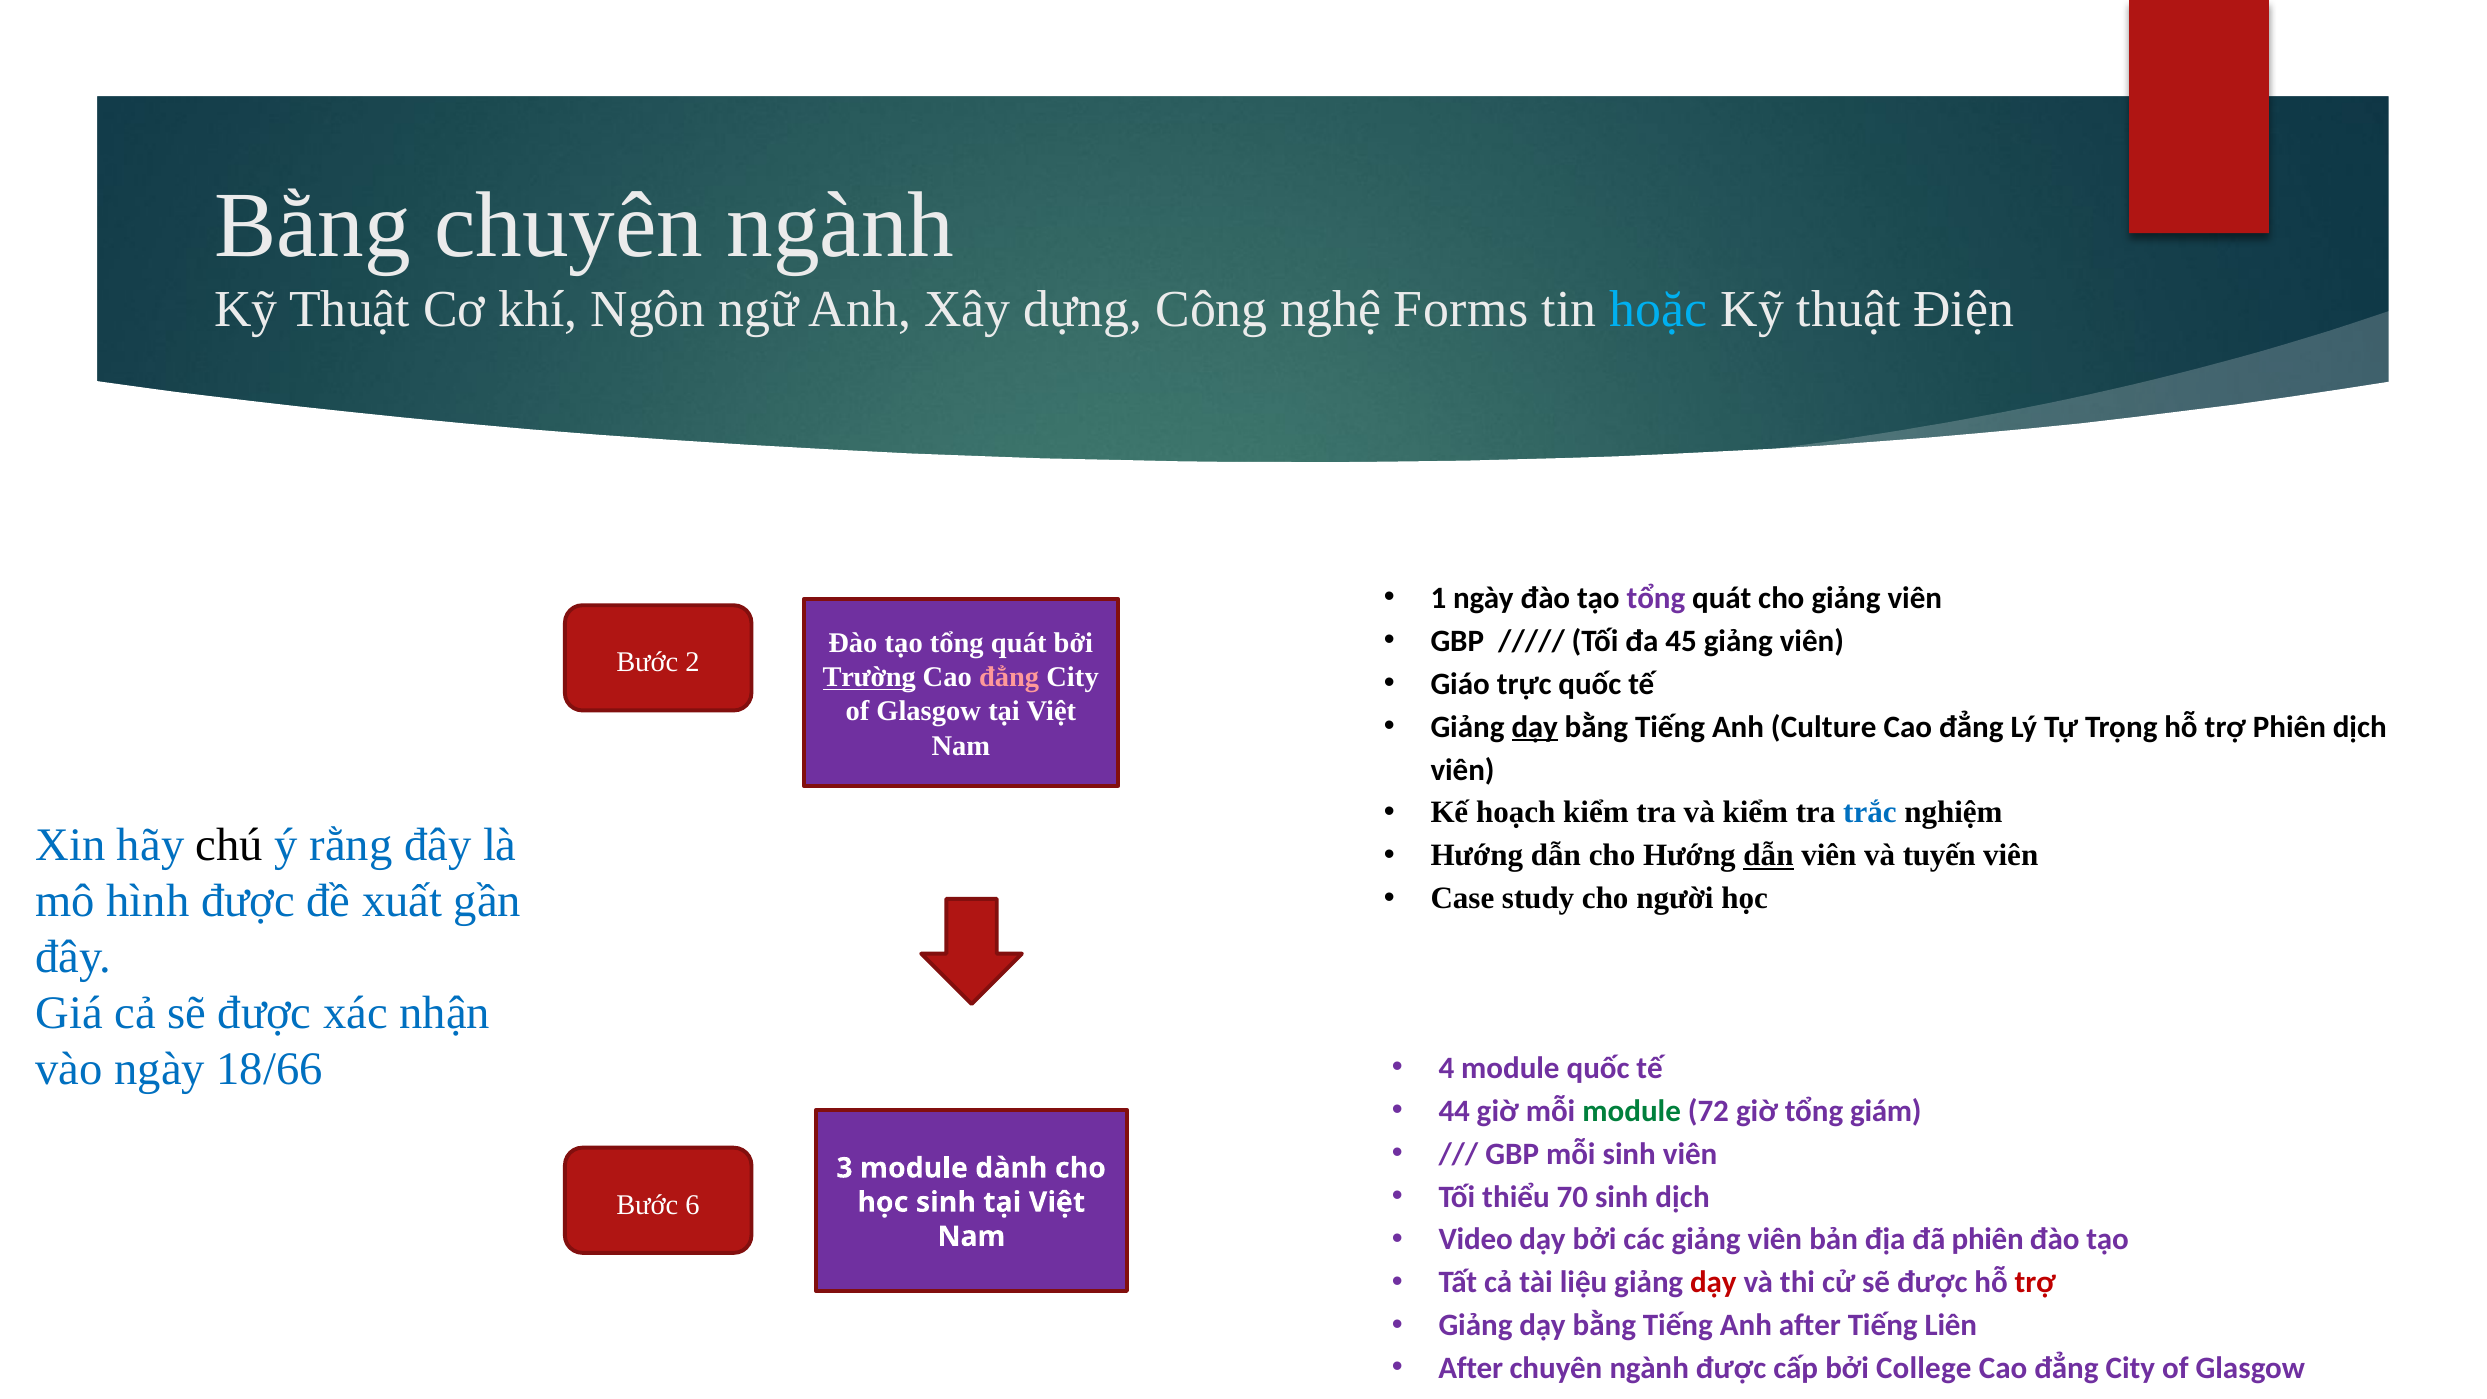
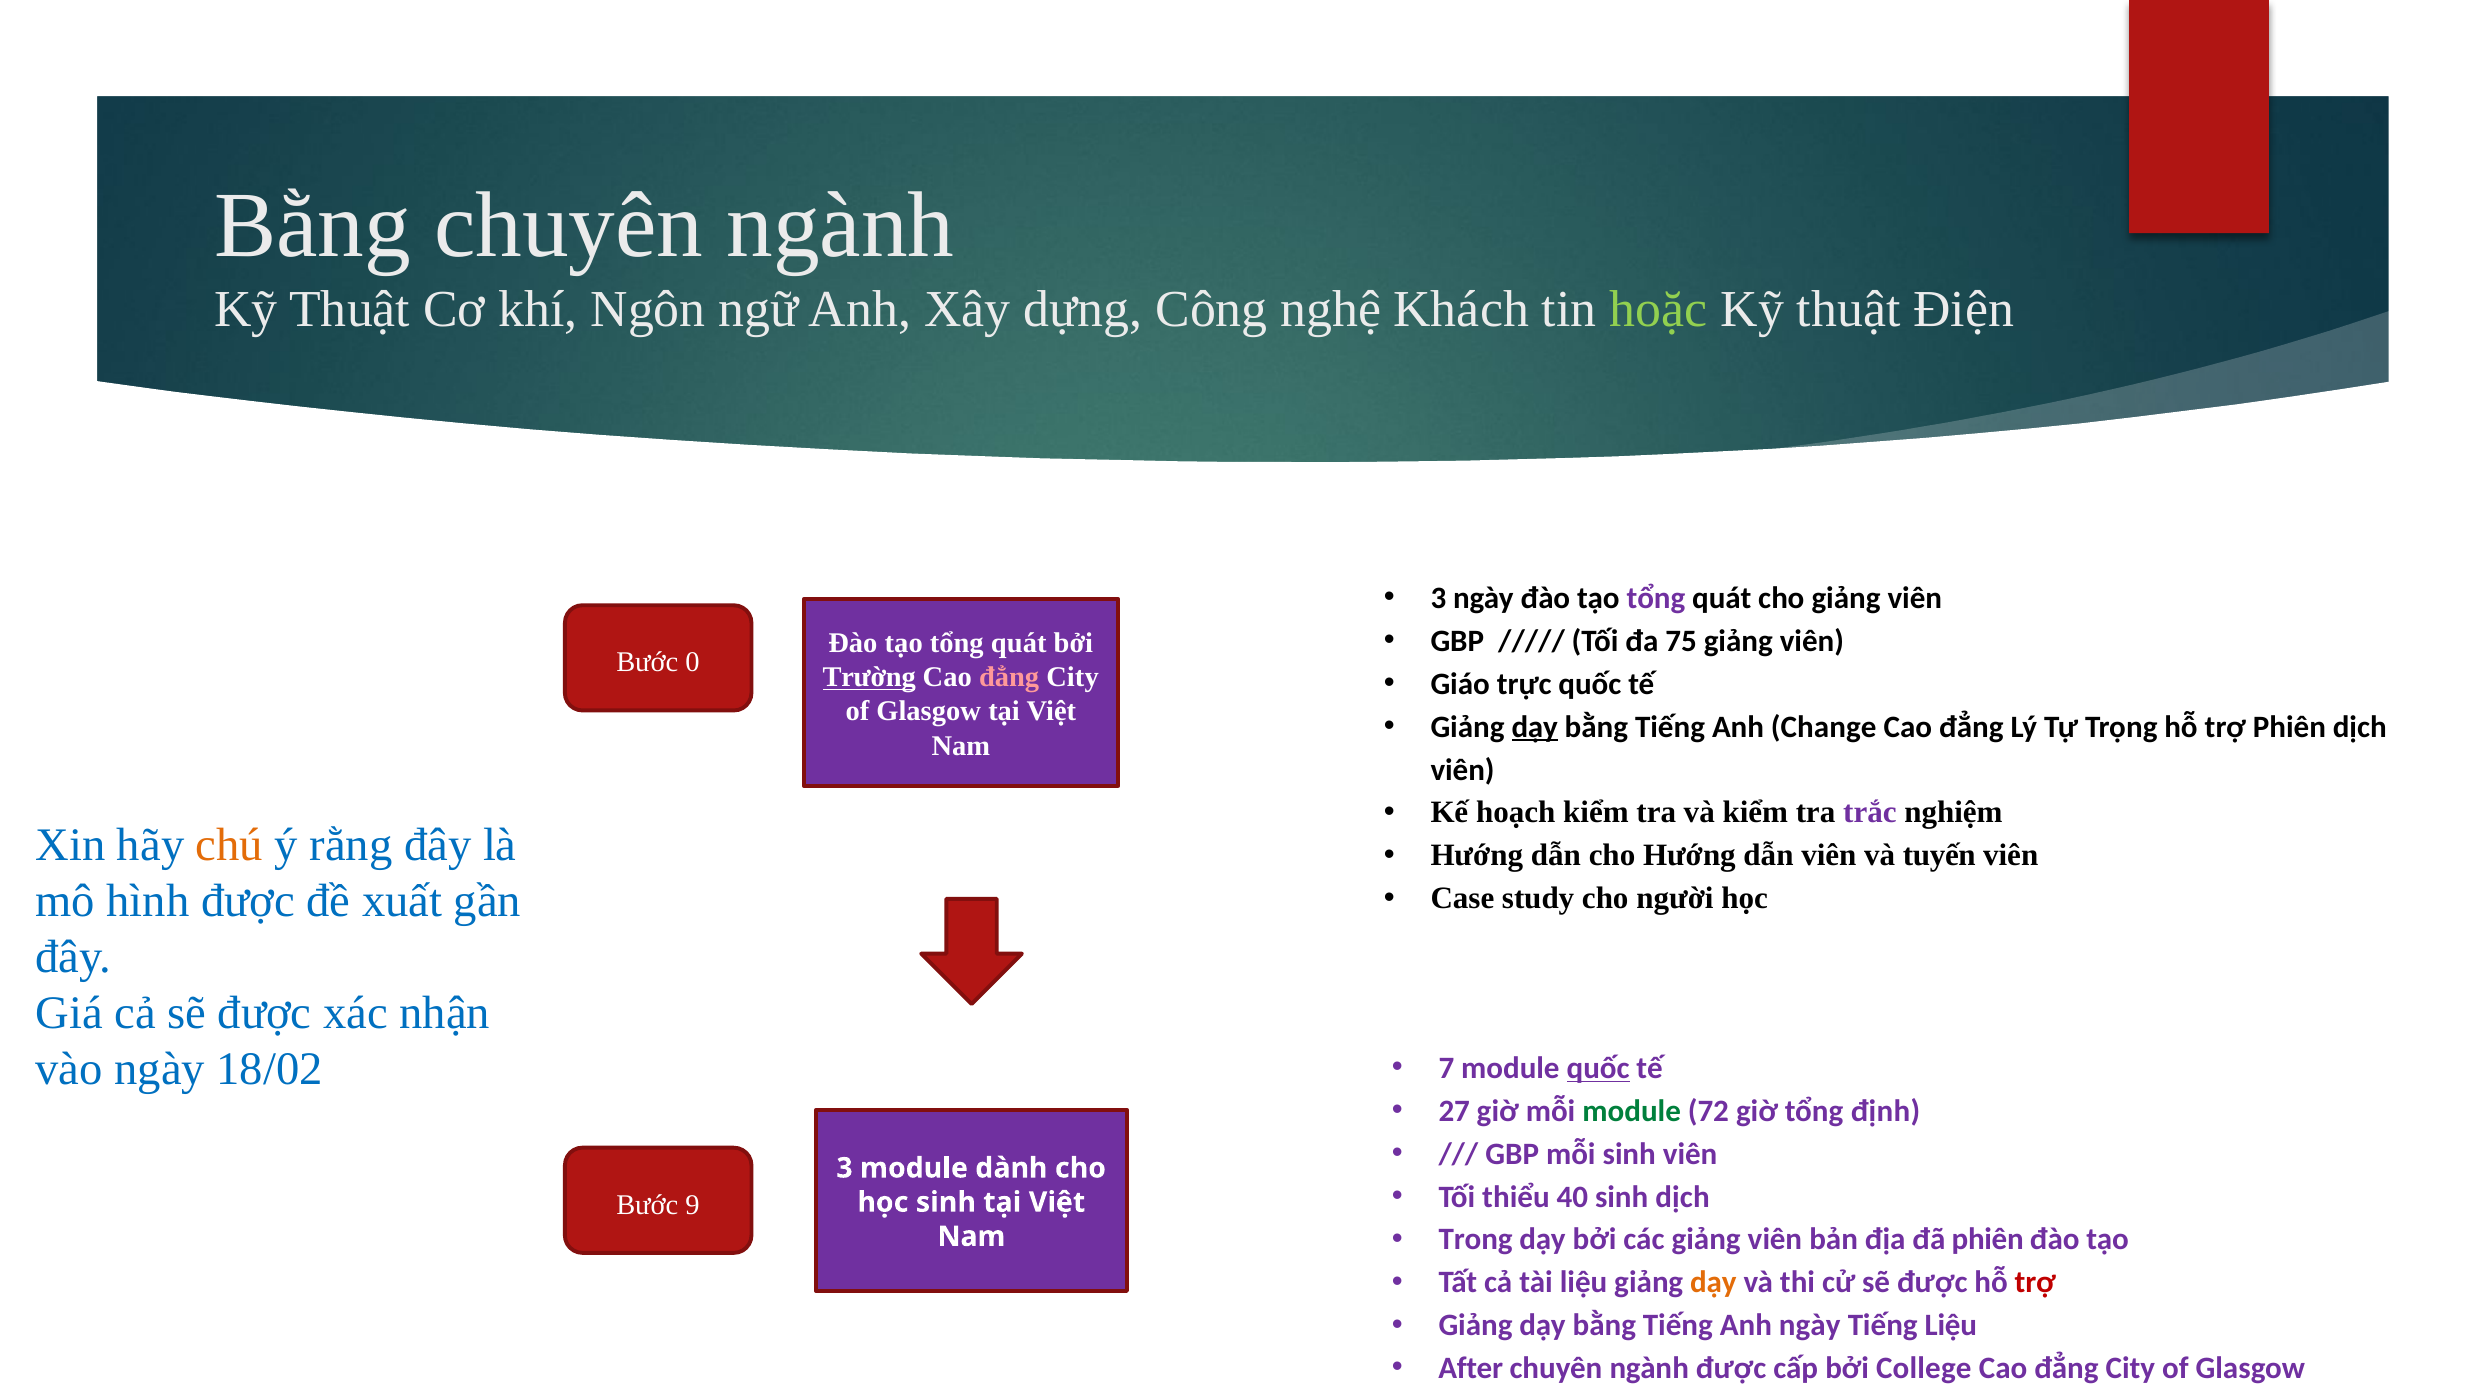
Forms: Forms -> Khách
hoặc colour: light blue -> light green
1 at (1438, 598): 1 -> 3
45: 45 -> 75
2: 2 -> 0
Culture: Culture -> Change
trắc colour: blue -> purple
chú colour: black -> orange
dẫn at (1768, 856) underline: present -> none
18/66: 18/66 -> 18/02
4: 4 -> 7
quốc at (1598, 1068) underline: none -> present
44: 44 -> 27
giám: giám -> định
70: 70 -> 40
6: 6 -> 9
Video: Video -> Trong
dạy at (1713, 1283) colour: red -> orange
Anh after: after -> ngày
Tiếng Liên: Liên -> Liệu
